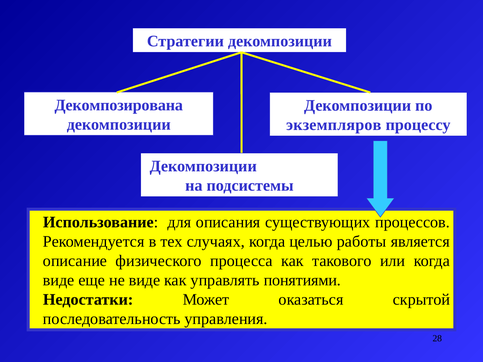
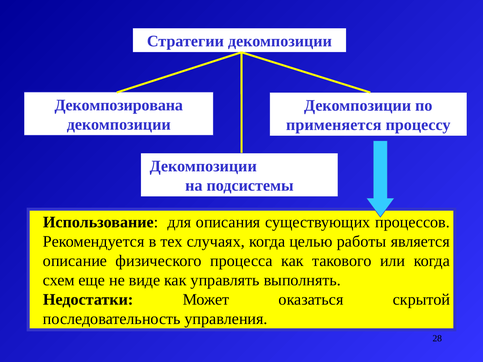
экземпляров: экземпляров -> применяется
виде at (59, 280): виде -> схем
понятиями: понятиями -> выполнять
